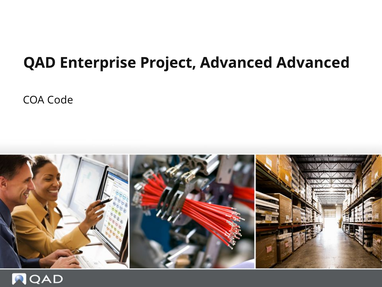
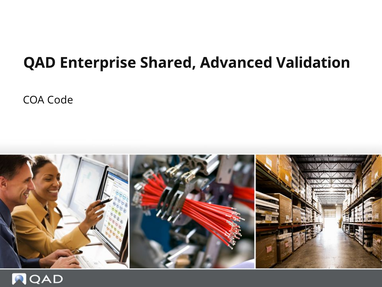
Project: Project -> Shared
Advanced Advanced: Advanced -> Validation
